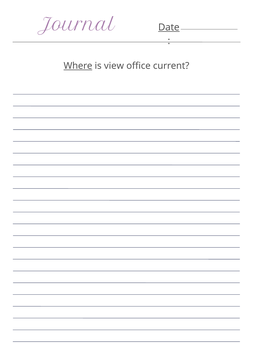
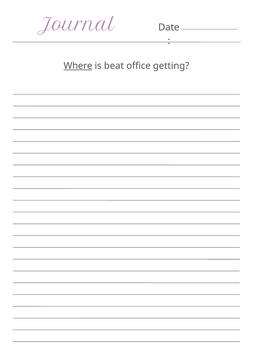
Date underline: present -> none
view: view -> beat
current: current -> getting
